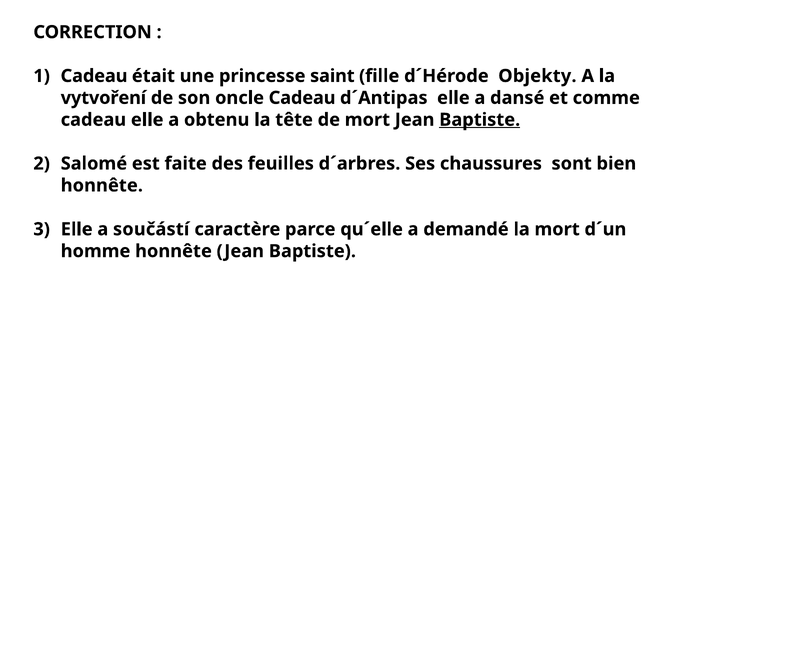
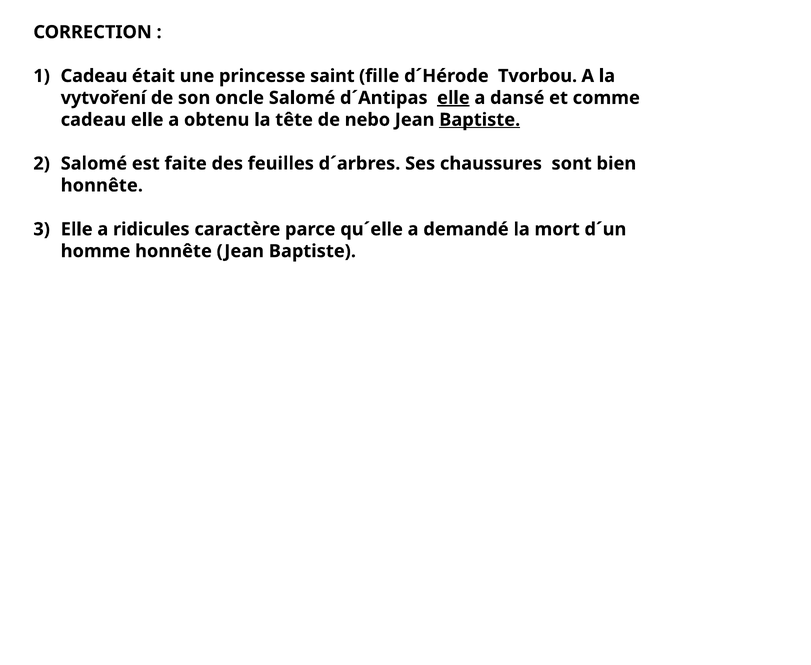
Objekty: Objekty -> Tvorbou
oncle Cadeau: Cadeau -> Salomé
elle at (453, 98) underline: none -> present
de mort: mort -> nebo
součástí: součástí -> ridicules
